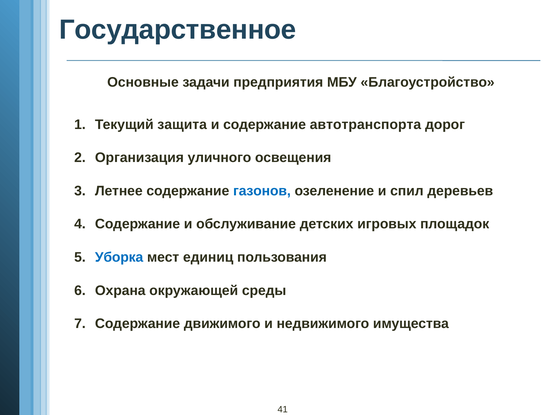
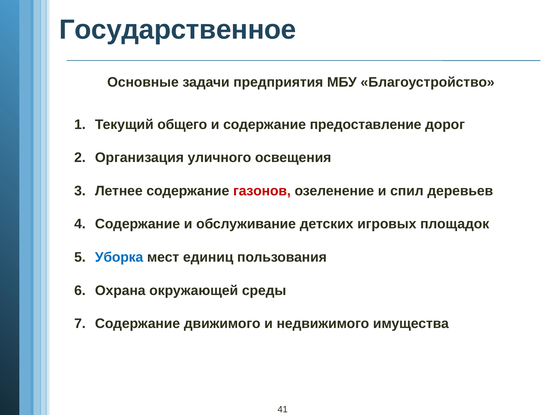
защита: защита -> общего
автотранспорта: автотранспорта -> предоставление
газонов colour: blue -> red
